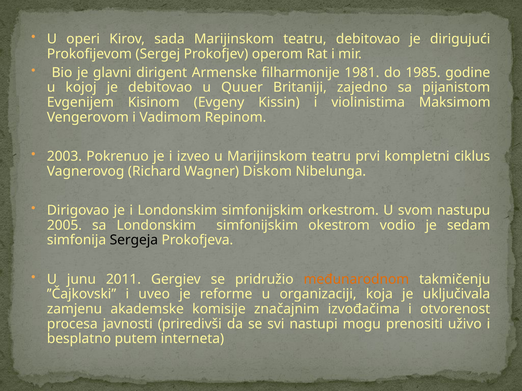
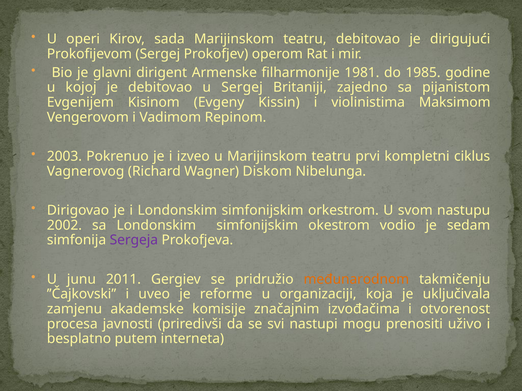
u Quuer: Quuer -> Sergej
2005: 2005 -> 2002
Sergeja colour: black -> purple
